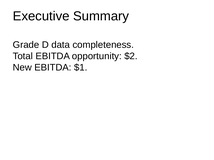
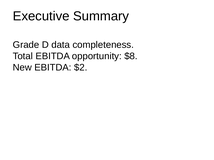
$2: $2 -> $8
$1: $1 -> $2
